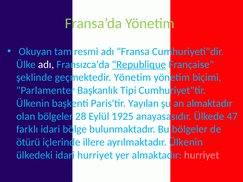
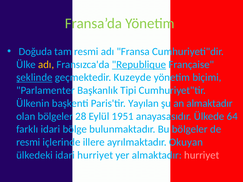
Okuyan: Okuyan -> Doğuda
adı at (46, 65) colour: white -> yellow
şeklinde underline: none -> present
geçmektedir Yönetim: Yönetim -> Kuzeyde
1925: 1925 -> 1951
47: 47 -> 64
ötürü at (28, 142): ötürü -> resmi
ayrılmaktadır Ülkenin: Ülkenin -> Okuyan
